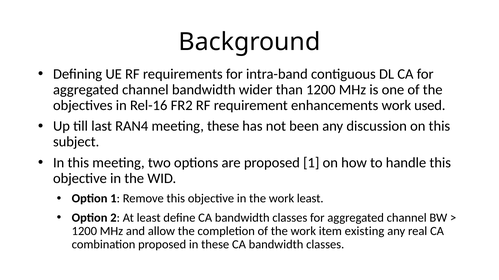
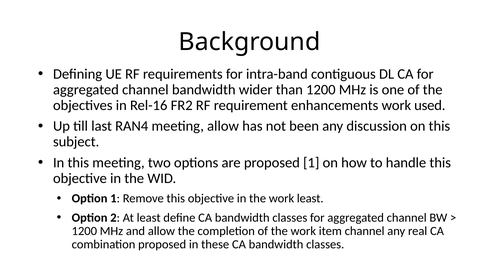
meeting these: these -> allow
item existing: existing -> channel
